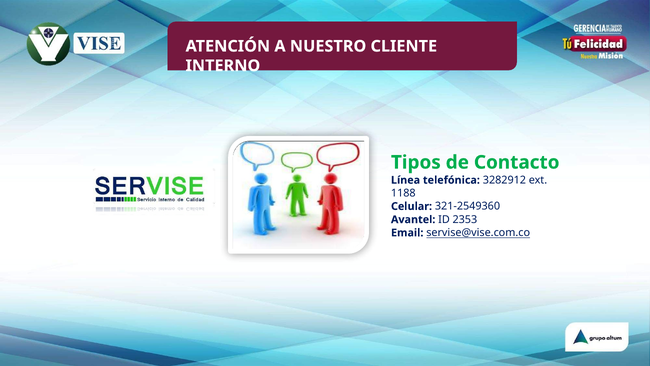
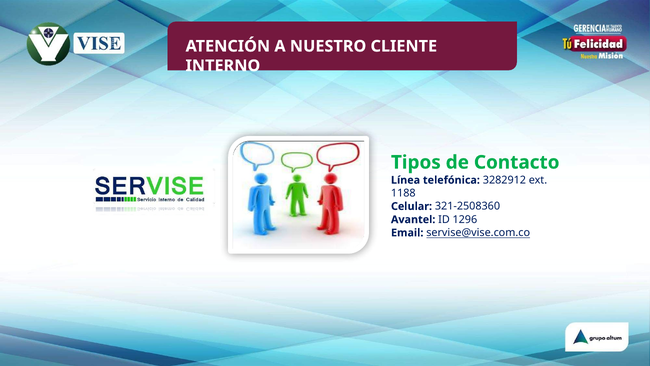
321-2549360: 321-2549360 -> 321-2508360
2353: 2353 -> 1296
